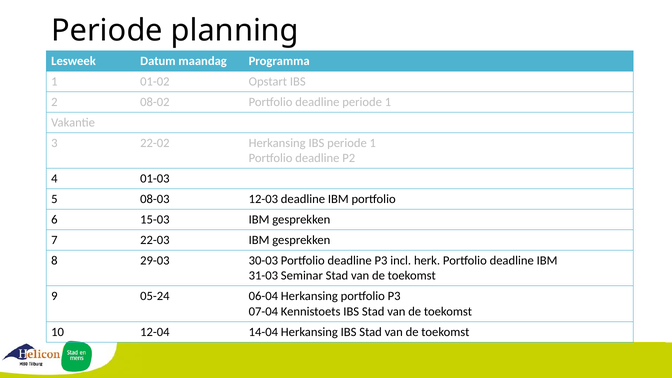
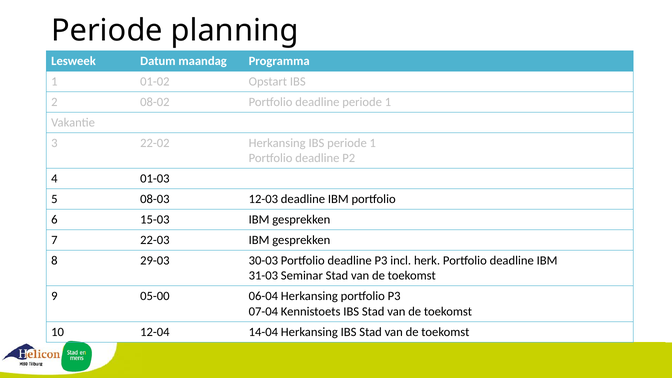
05-24: 05-24 -> 05-00
